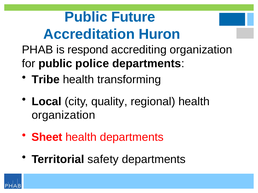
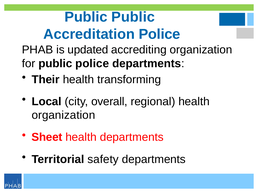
Public Future: Future -> Public
Accreditation Huron: Huron -> Police
respond: respond -> updated
Tribe: Tribe -> Their
quality: quality -> overall
